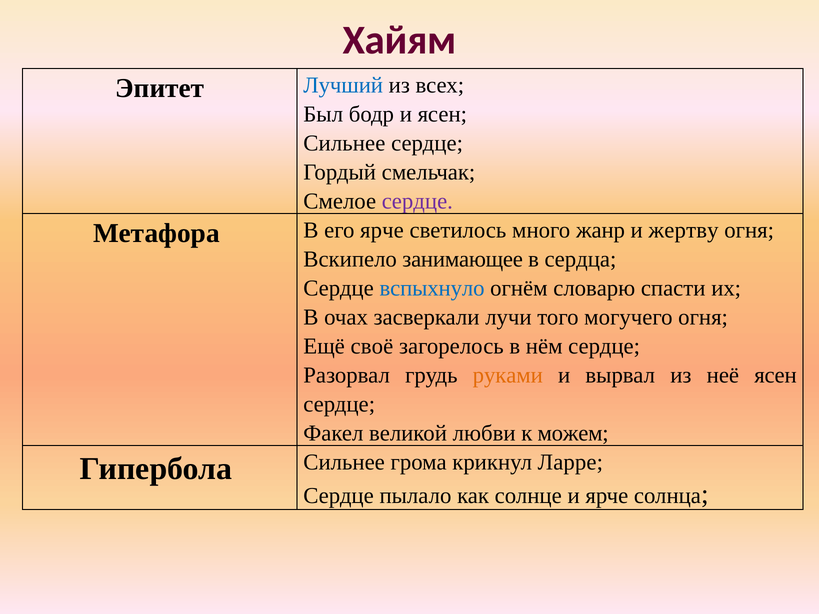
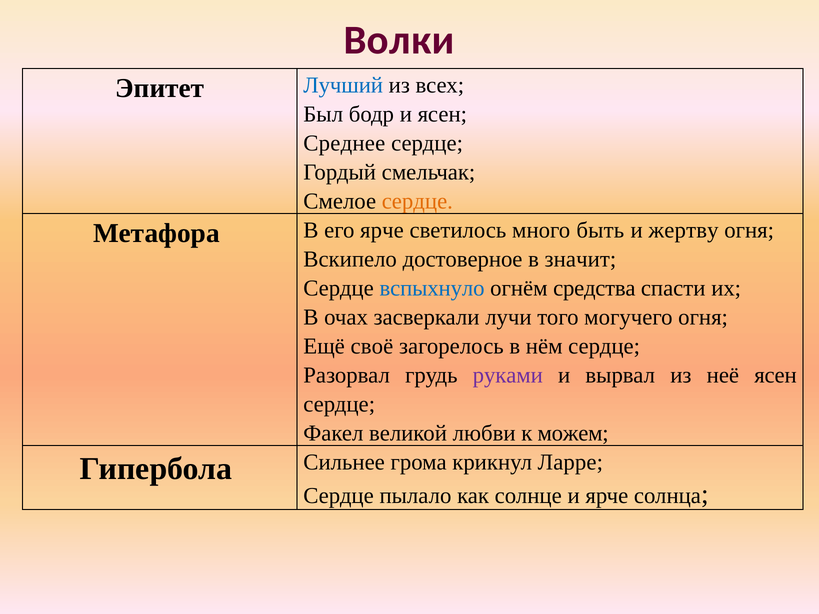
Хайям: Хайям -> Волки
Сильнее at (344, 143): Сильнее -> Среднее
сердце at (417, 201) colour: purple -> orange
жанр: жанр -> быть
занимающее: занимающее -> достоверное
сердца: сердца -> значит
словарю: словарю -> средства
руками colour: orange -> purple
